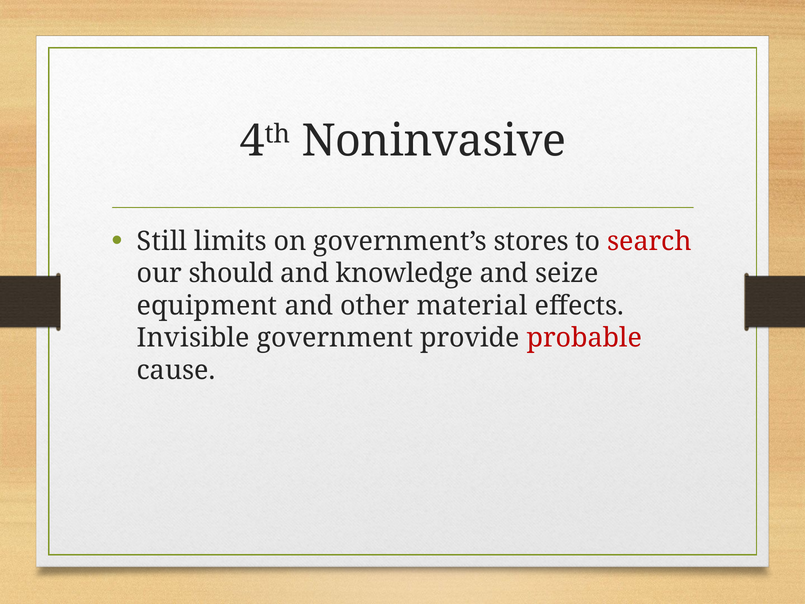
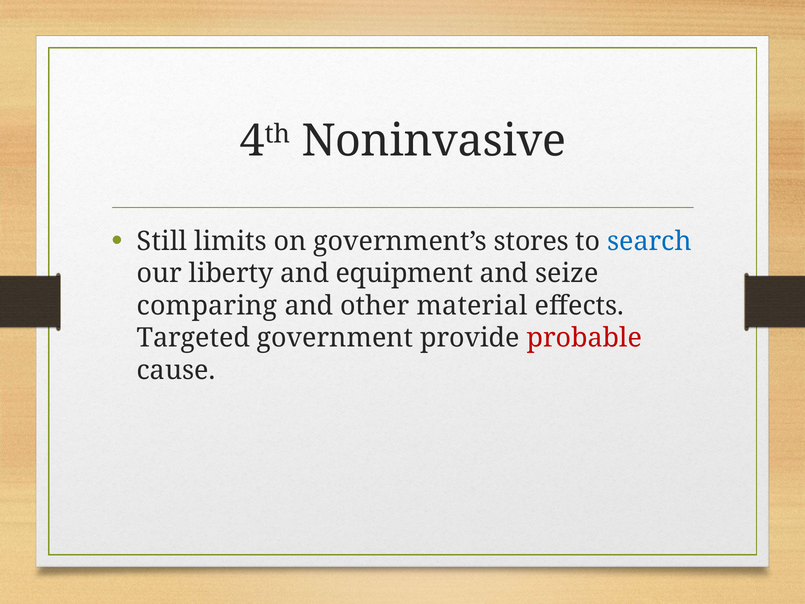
search colour: red -> blue
should: should -> liberty
knowledge: knowledge -> equipment
equipment: equipment -> comparing
Invisible: Invisible -> Targeted
